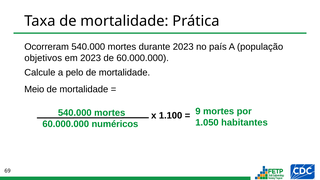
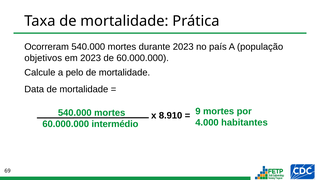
Meio: Meio -> Data
1.100: 1.100 -> 8.910
1.050: 1.050 -> 4.000
numéricos: numéricos -> intermédio
